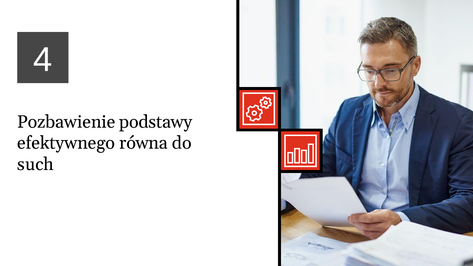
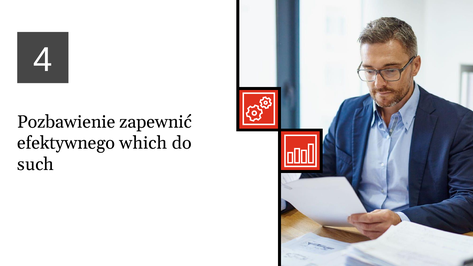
podstawy: podstawy -> zapewnić
równa: równa -> which
